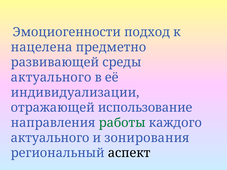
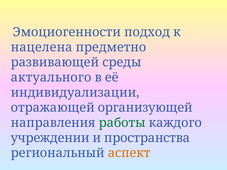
использование: использование -> организующей
актуального at (50, 138): актуального -> учреждении
зонирования: зонирования -> пространства
аспект colour: black -> orange
